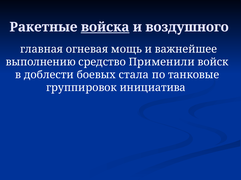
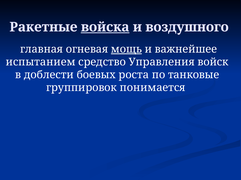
мощь underline: none -> present
выполнению: выполнению -> испытанием
Применили: Применили -> Управления
стала: стала -> роста
инициатива: инициатива -> понимается
